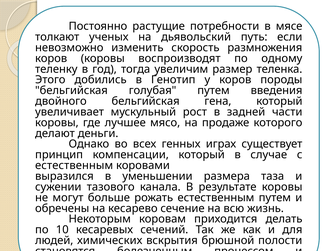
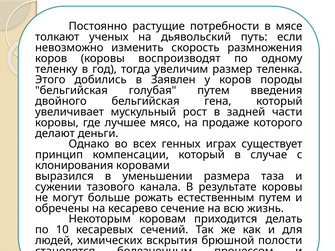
Генотип: Генотип -> Заявлен
естественным at (74, 166): естественным -> клонирования
